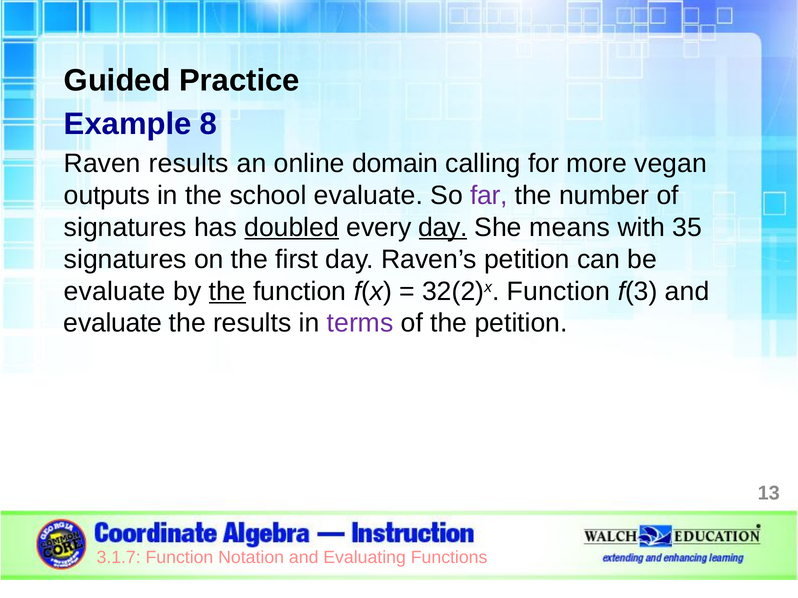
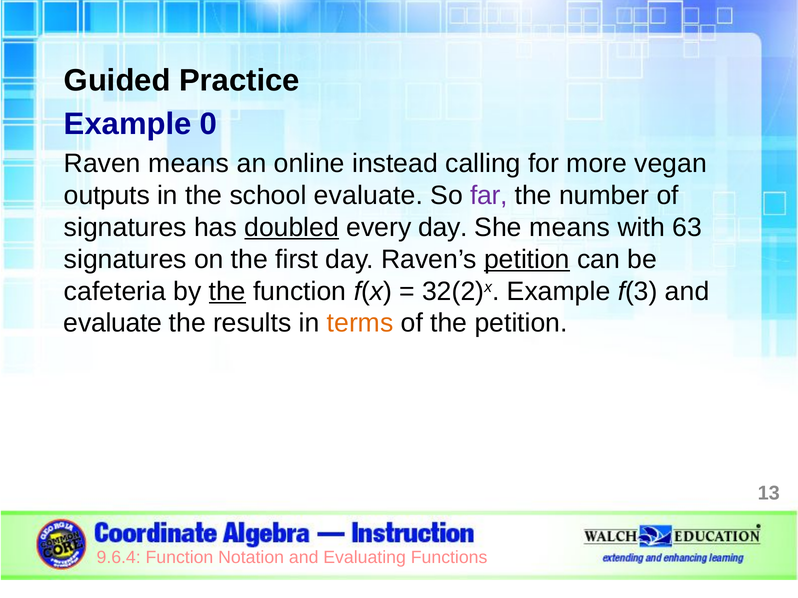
8: 8 -> 0
Raven results: results -> means
domain: domain -> instead
day at (443, 228) underline: present -> none
35: 35 -> 63
petition at (527, 260) underline: none -> present
evaluate at (115, 292): evaluate -> cafeteria
32(2)x Function: Function -> Example
terms colour: purple -> orange
3.1.7: 3.1.7 -> 9.6.4
